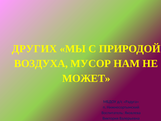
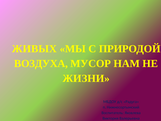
ДРУГИХ: ДРУГИХ -> ЖИВЫХ
МОЖЕТ: МОЖЕТ -> ЖИЗНИ
